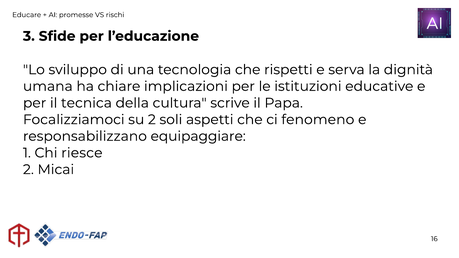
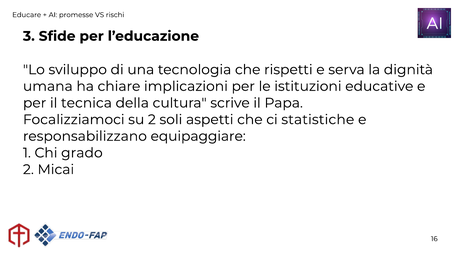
fenomeno: fenomeno -> statistiche
riesce: riesce -> grado
